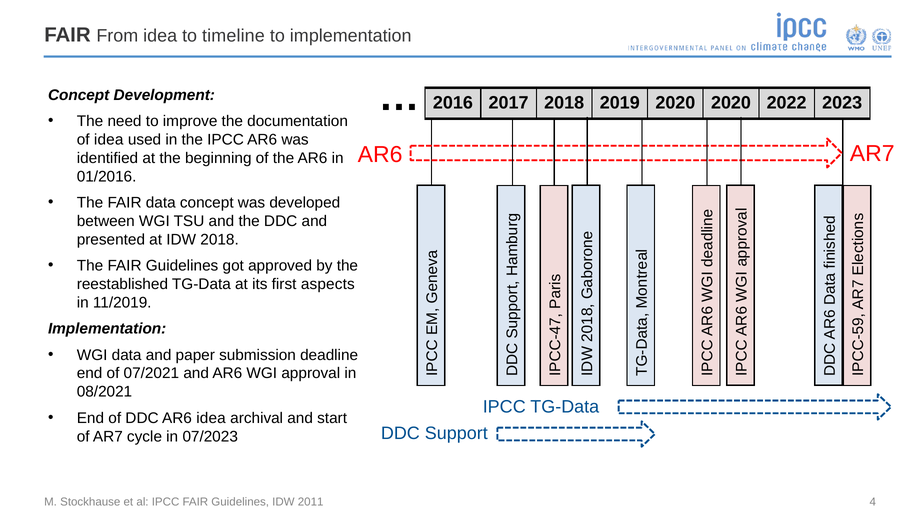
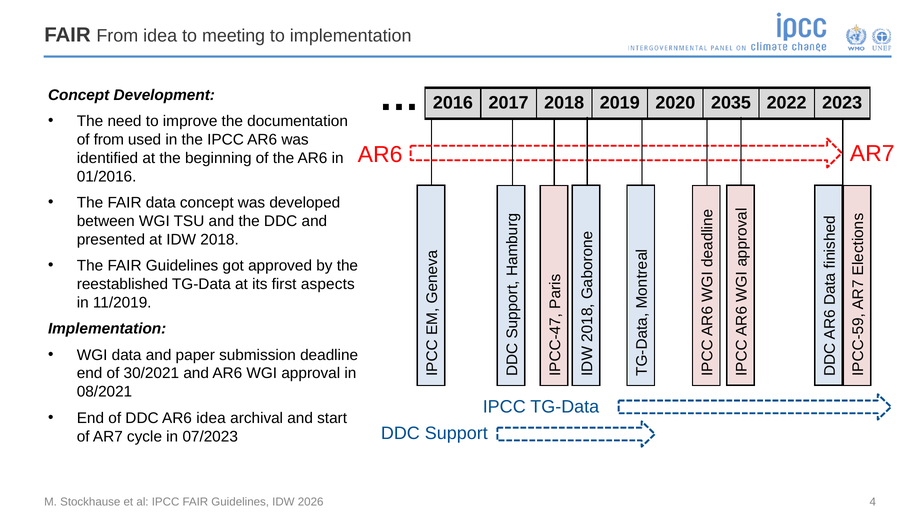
timeline: timeline -> meeting
2020 2020: 2020 -> 2035
of idea: idea -> from
07/2021: 07/2021 -> 30/2021
2011: 2011 -> 2026
